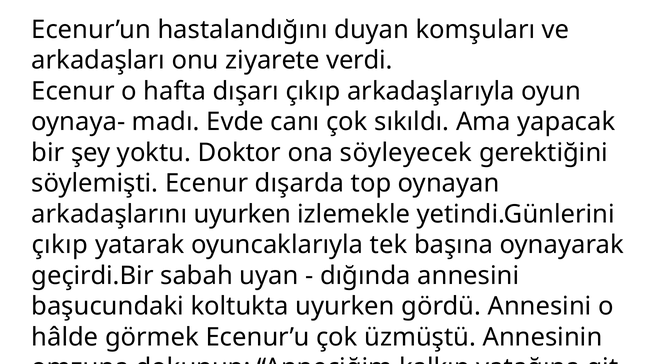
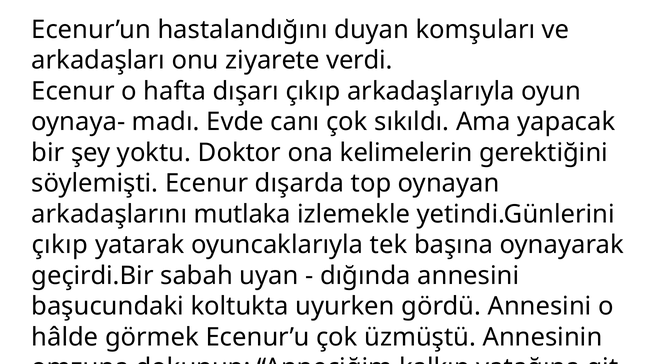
söyleyecek: söyleyecek -> kelimelerin
arkadaşlarını uyurken: uyurken -> mutlaka
